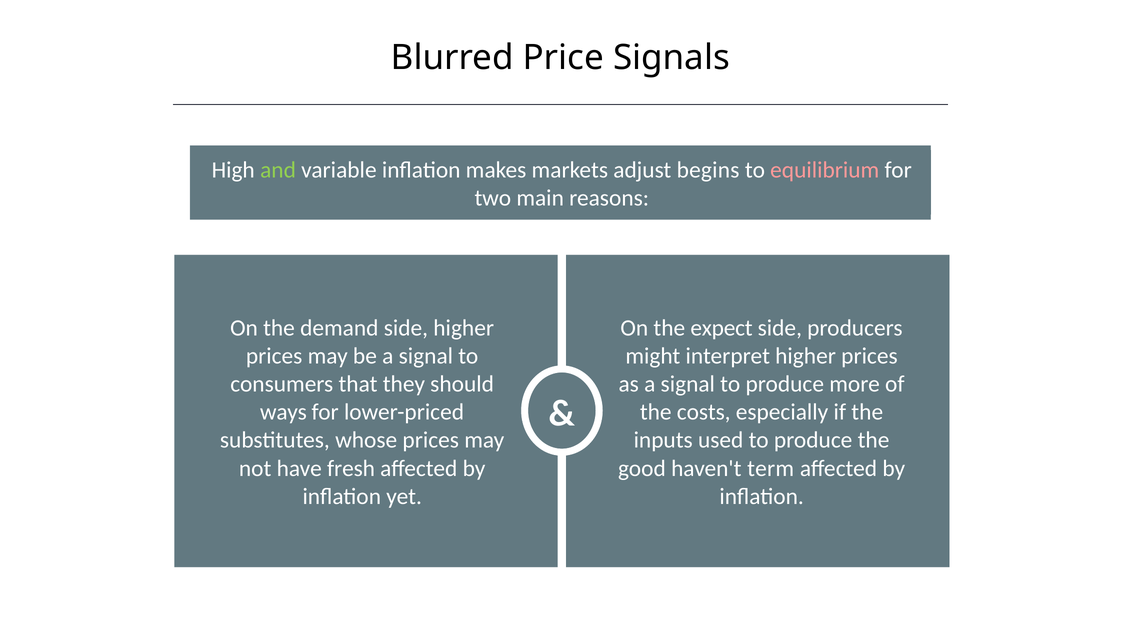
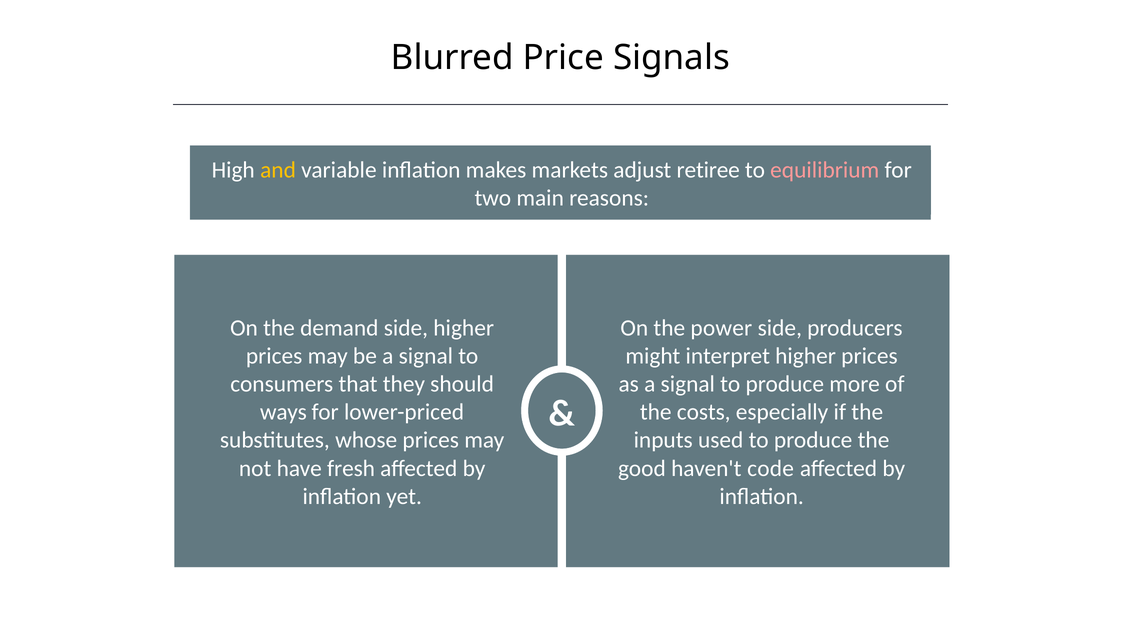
and colour: light green -> yellow
begins: begins -> retiree
expect: expect -> power
term: term -> code
